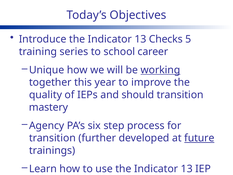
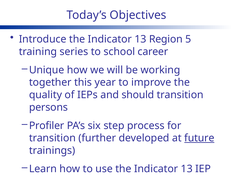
Checks: Checks -> Region
working underline: present -> none
mastery: mastery -> persons
Agency: Agency -> Profiler
